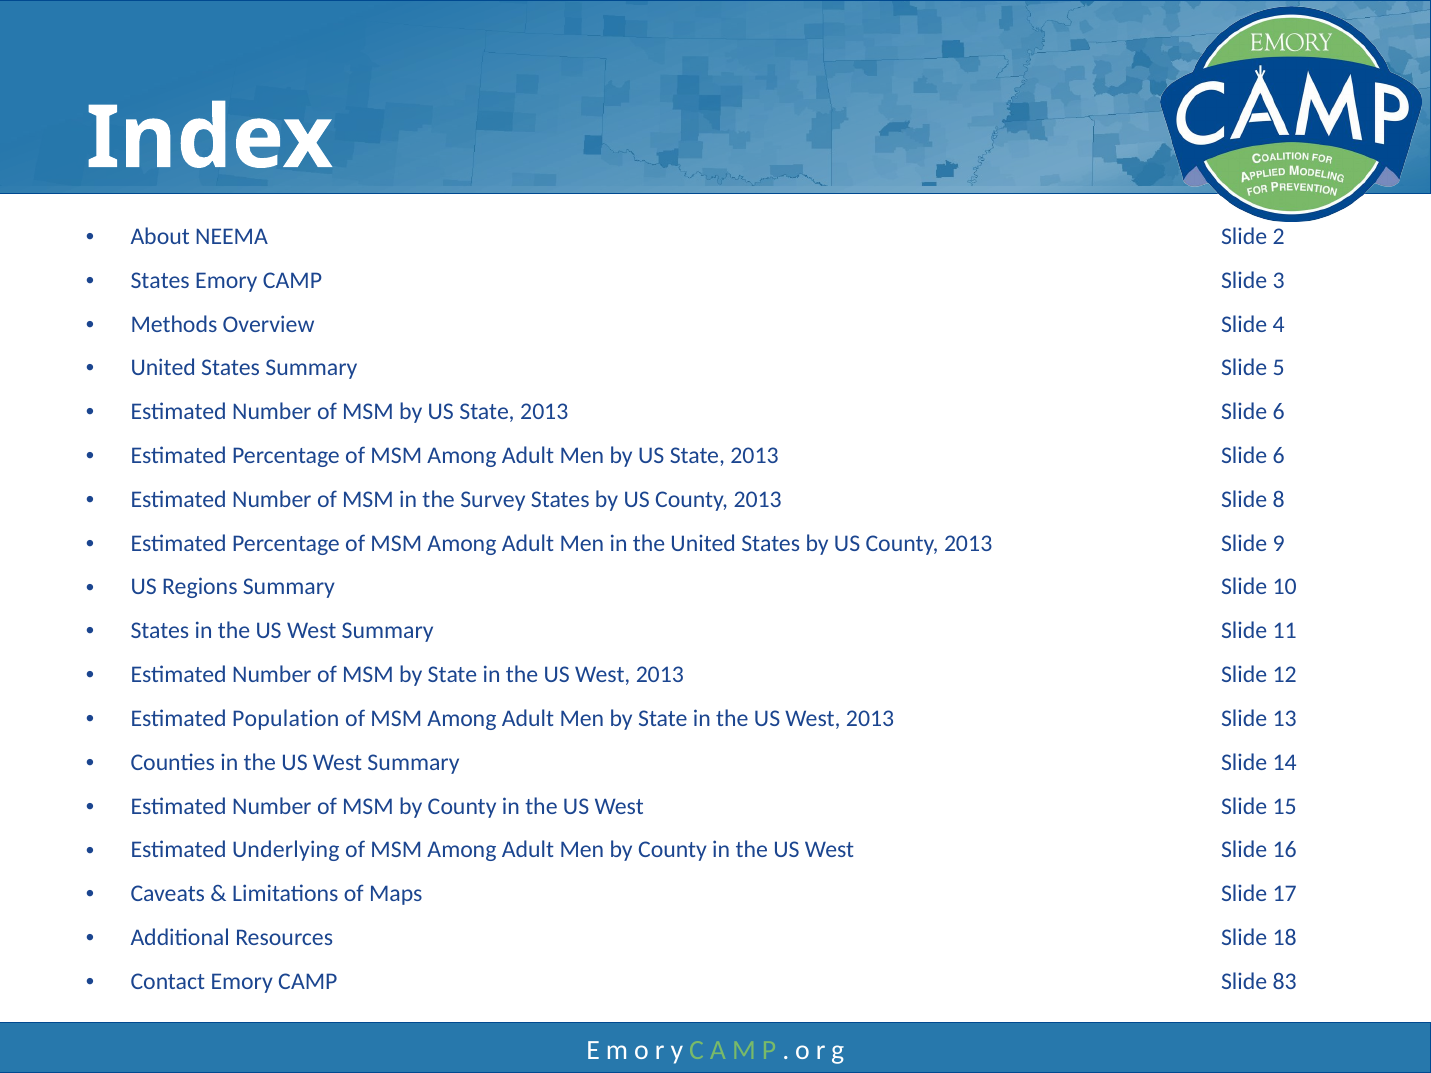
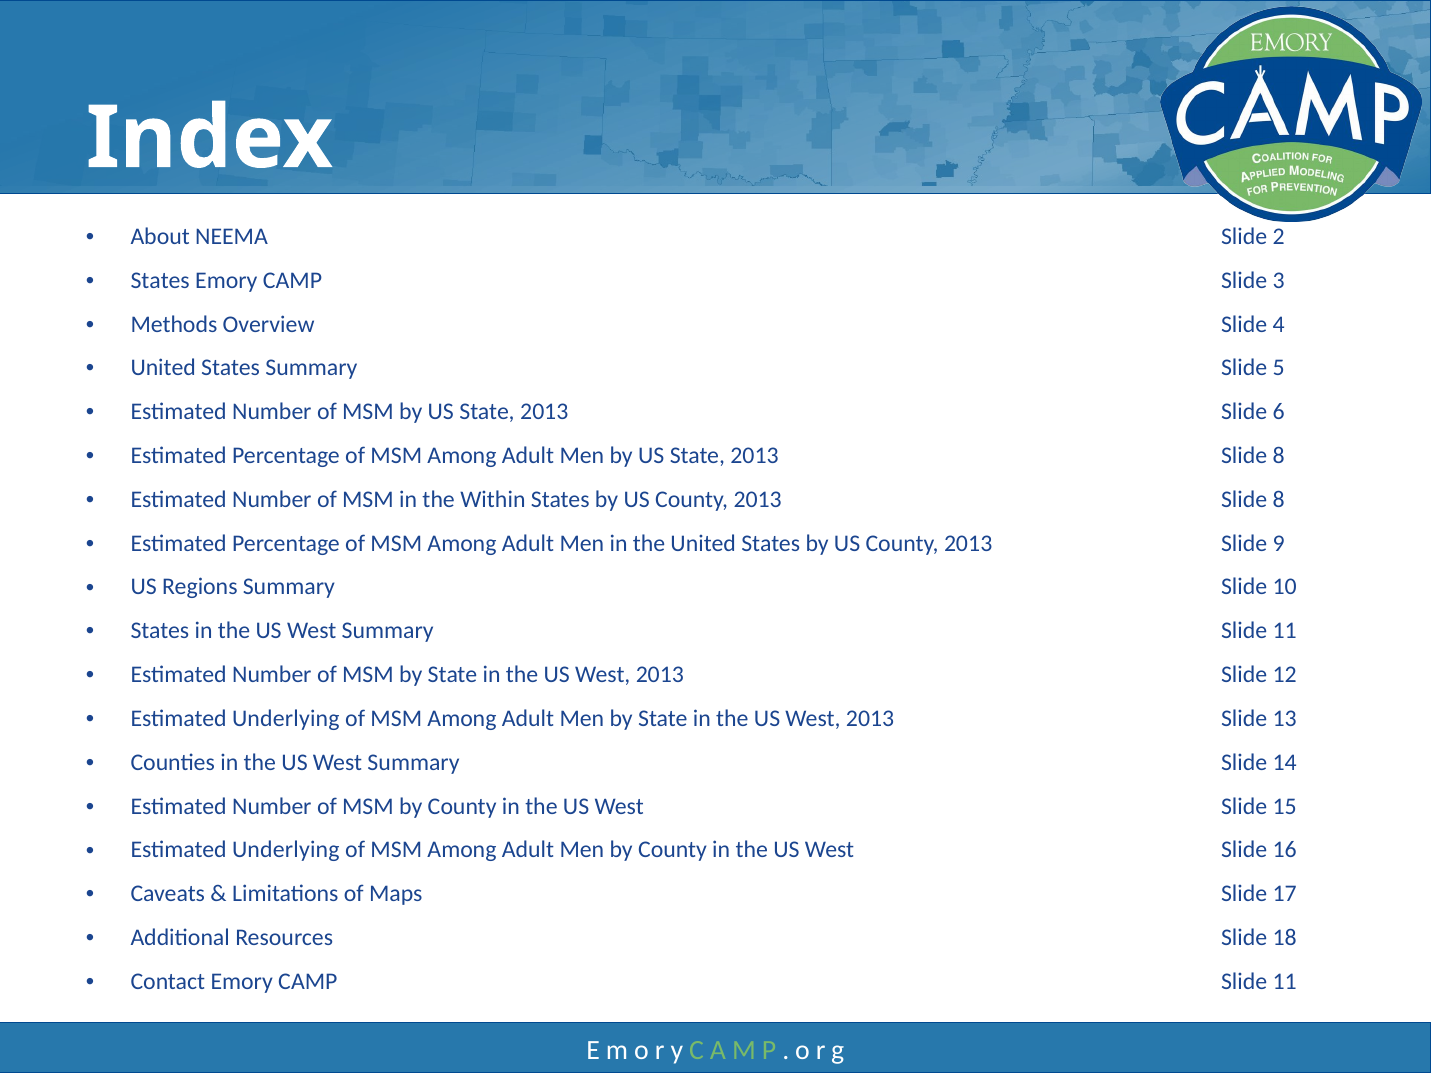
6 at (1279, 456): 6 -> 8
Survey: Survey -> Within
Population at (286, 719): Population -> Underlying
CAMP Slide 83: 83 -> 11
